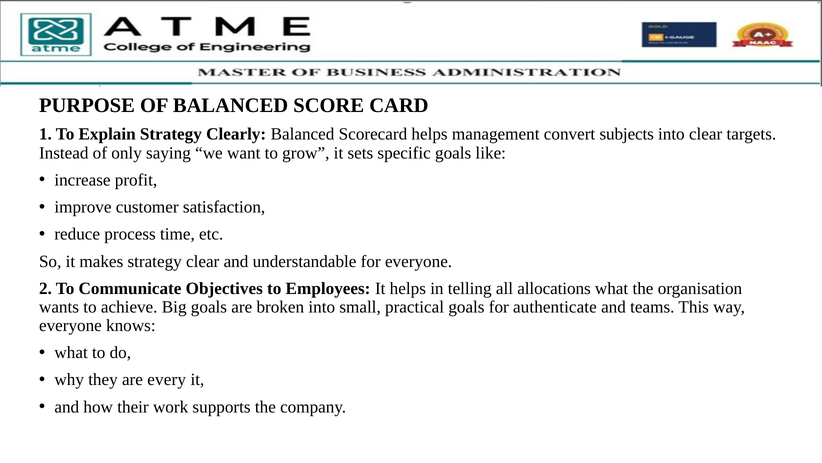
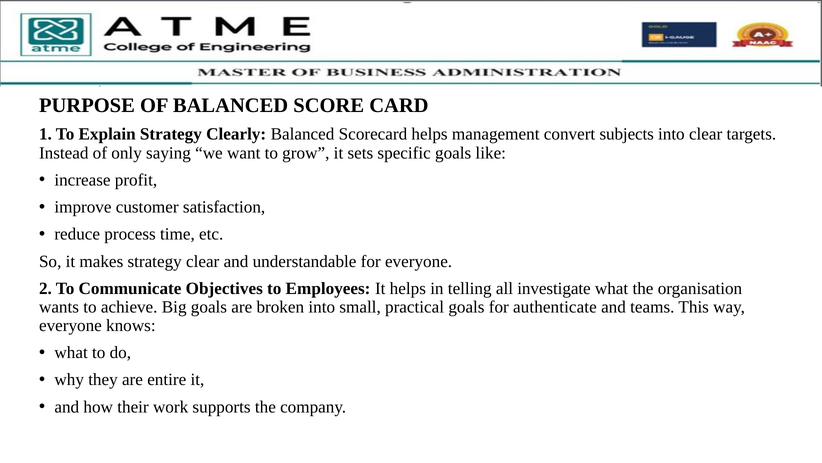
allocations: allocations -> investigate
every: every -> entire
